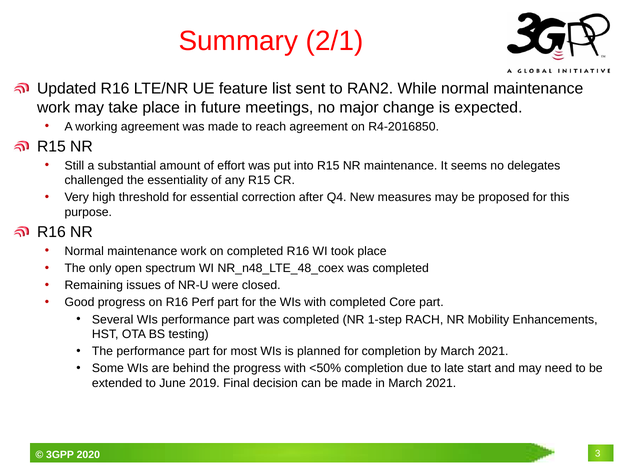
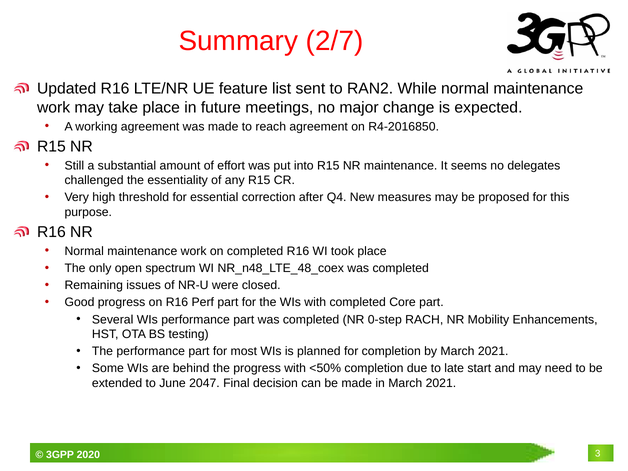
2/1: 2/1 -> 2/7
1-step: 1-step -> 0-step
2019: 2019 -> 2047
